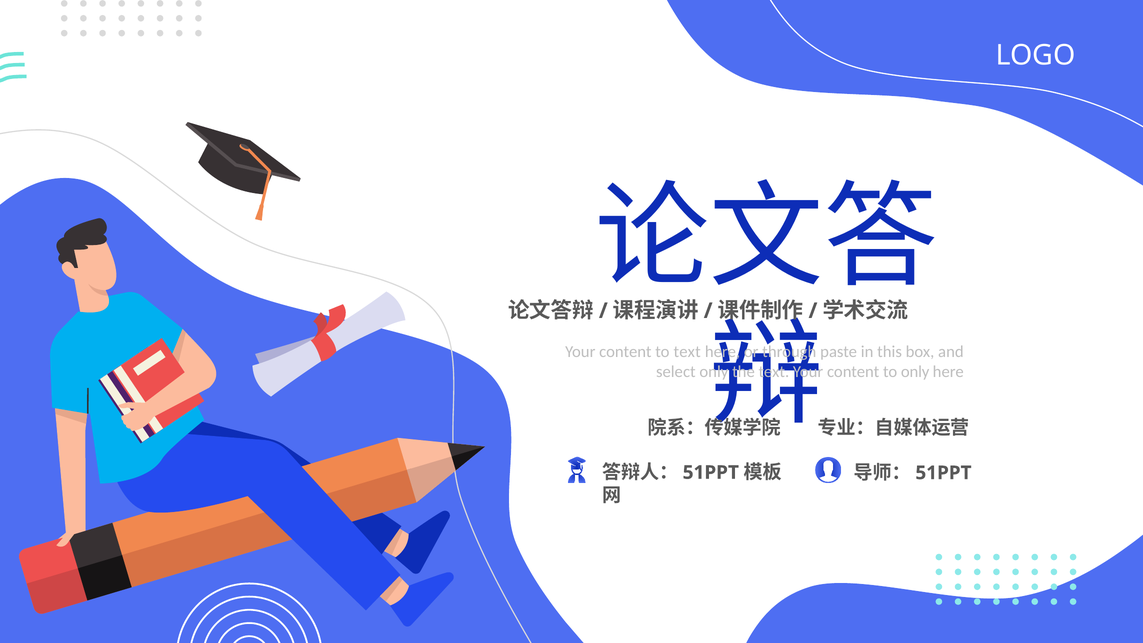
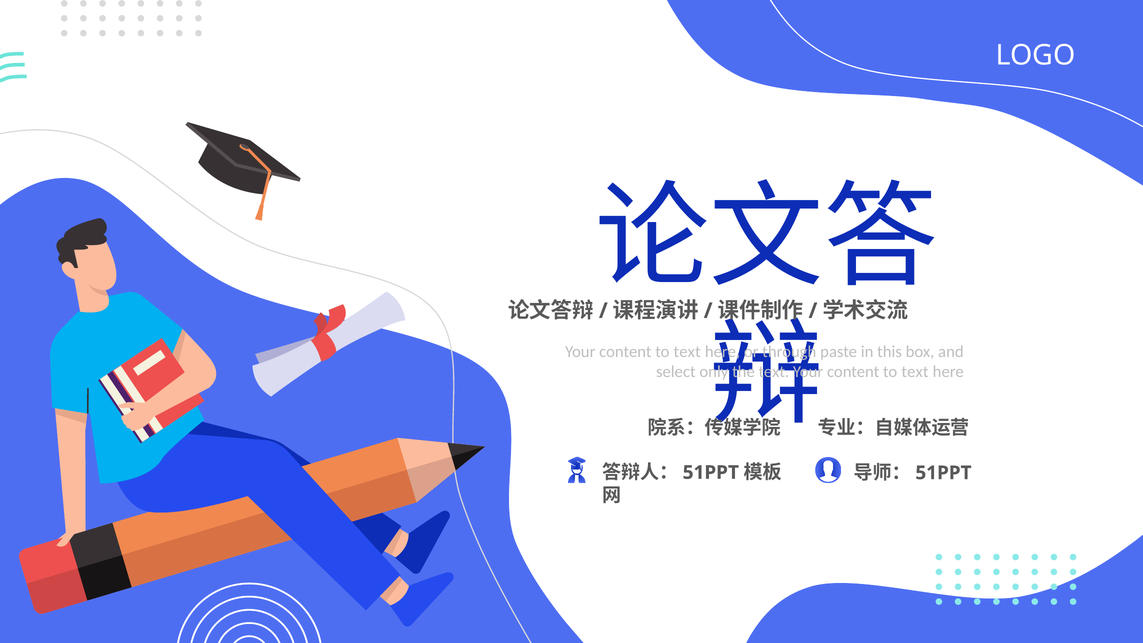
only at (915, 372): only -> text
